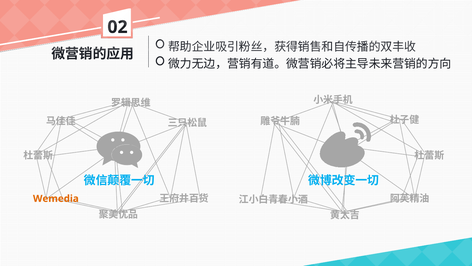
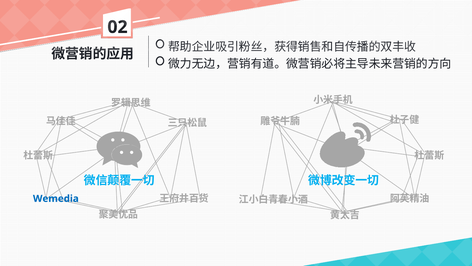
Wemedia colour: orange -> blue
